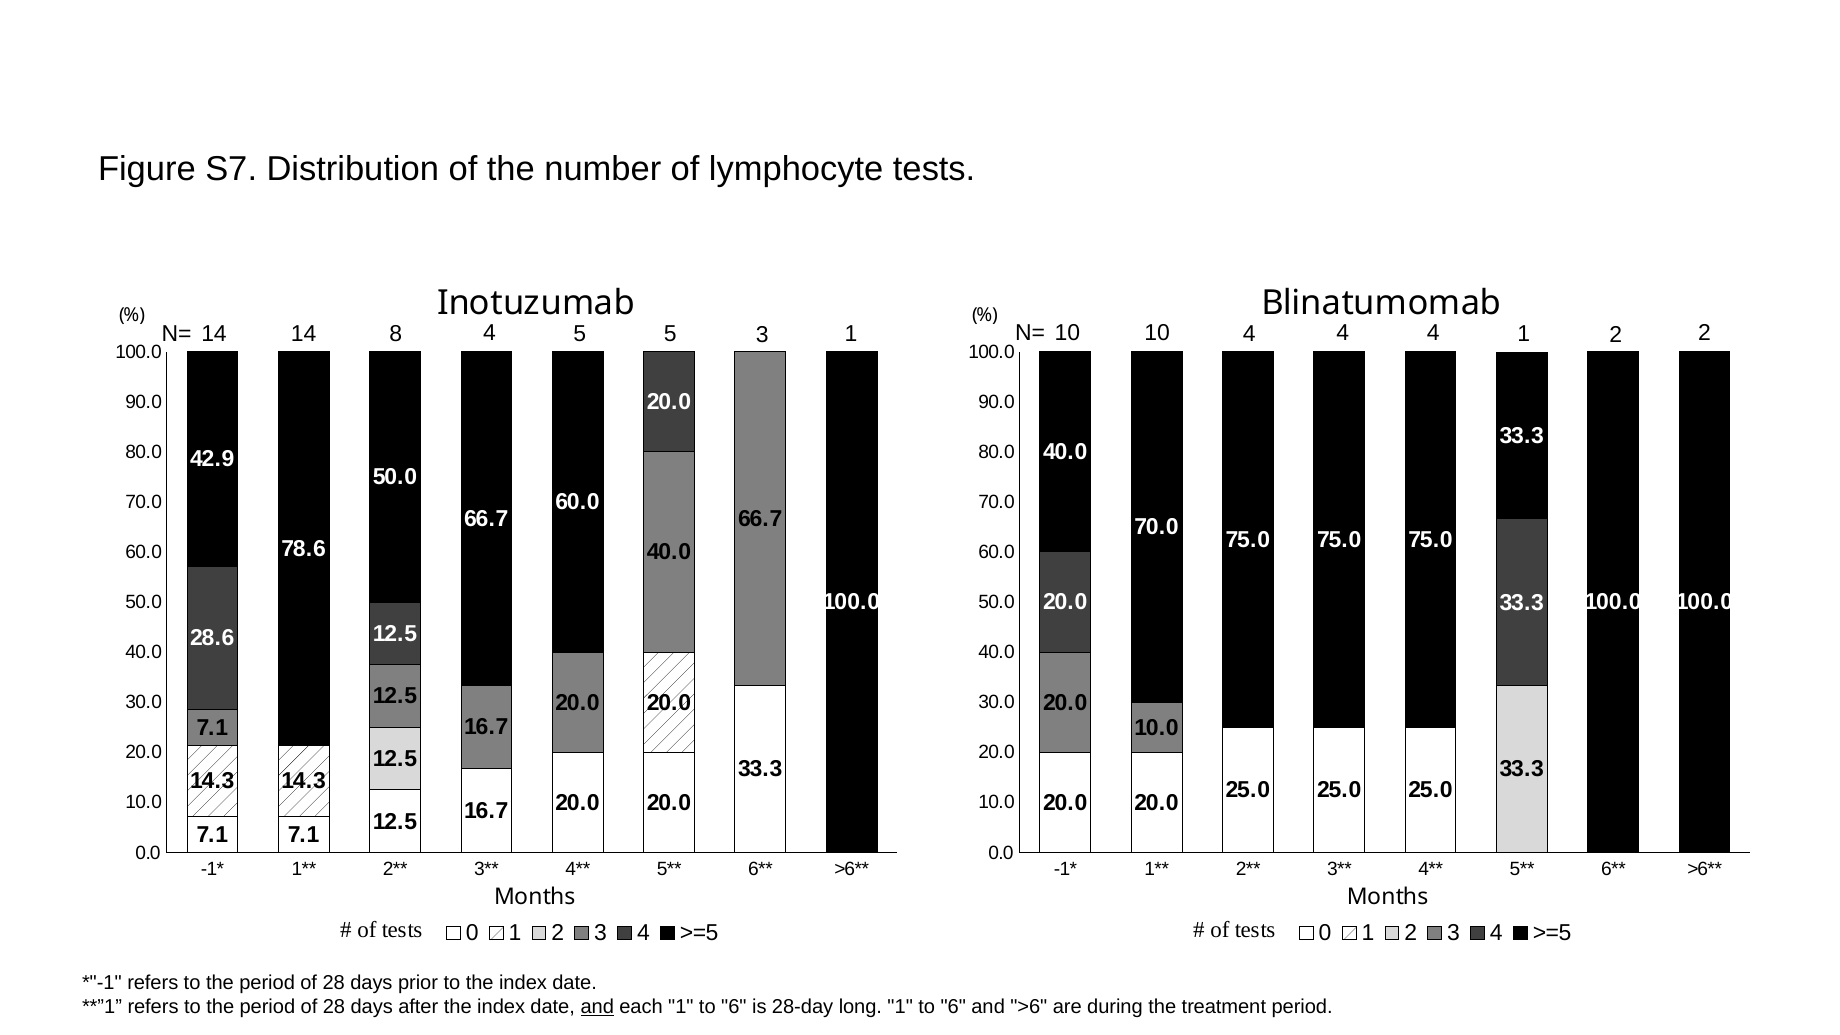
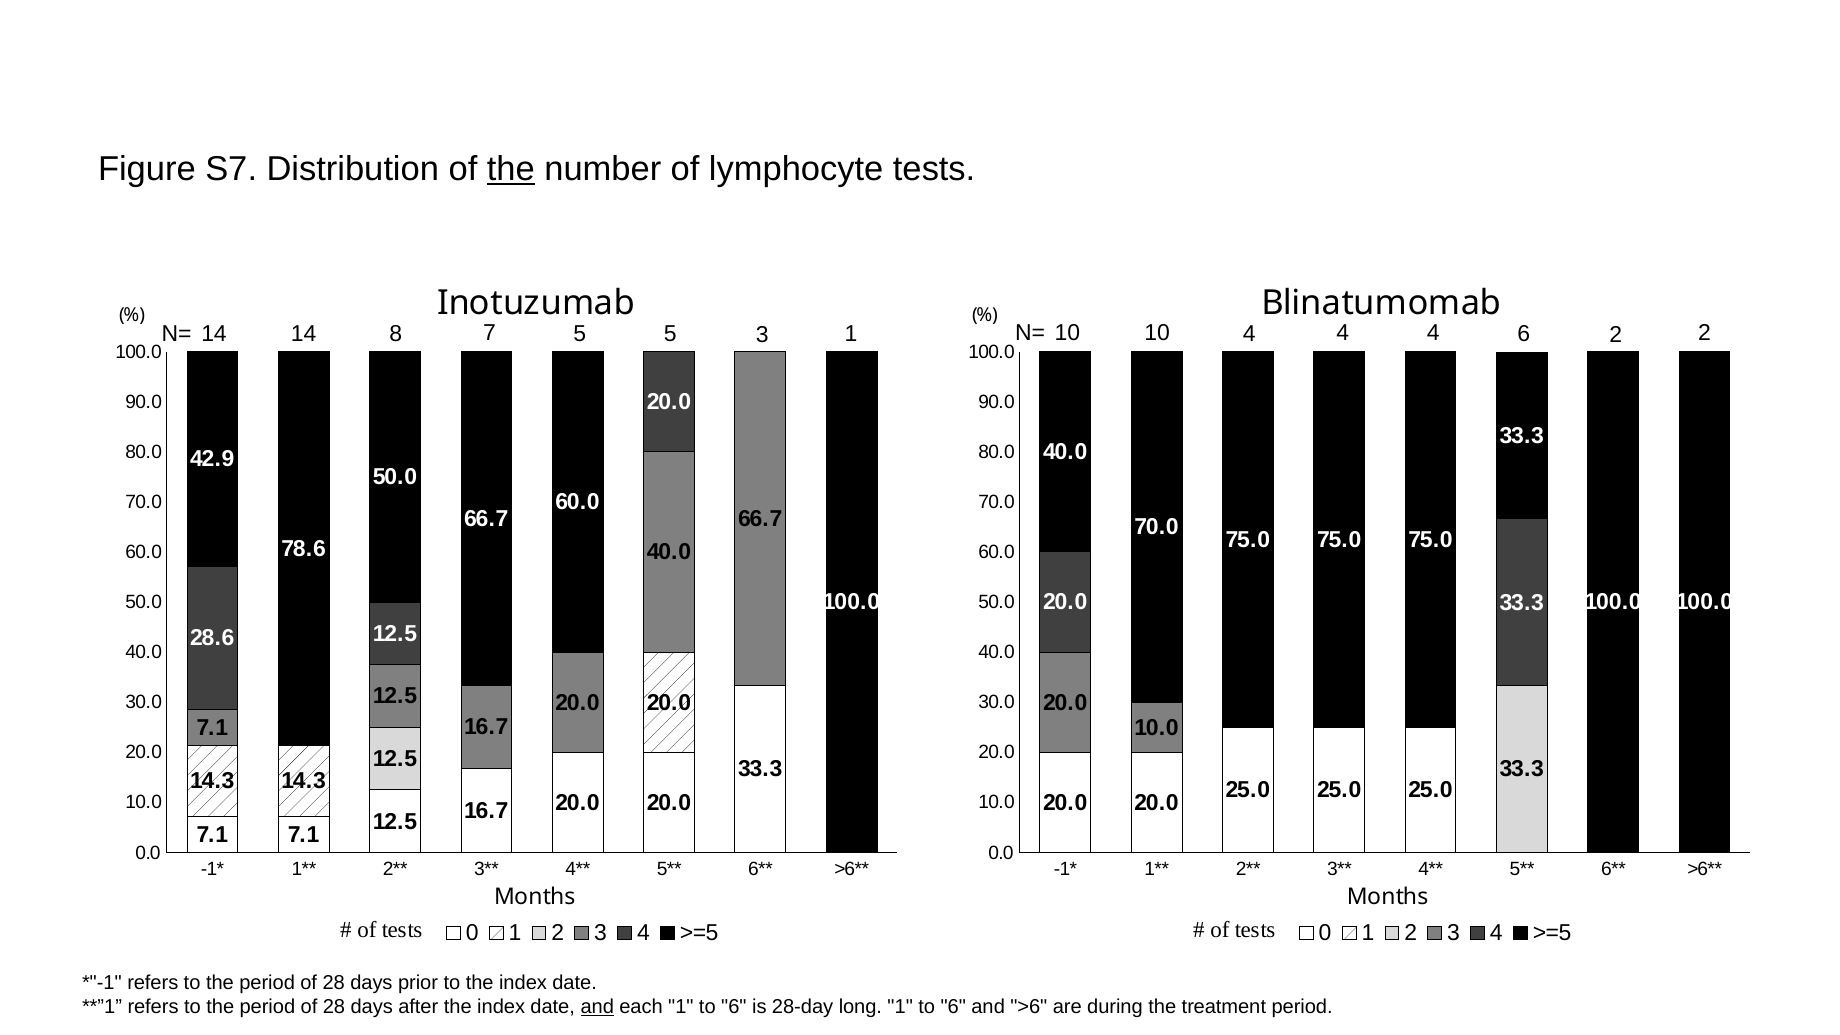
the at (511, 169) underline: none -> present
8 4: 4 -> 7
4 1: 1 -> 6
